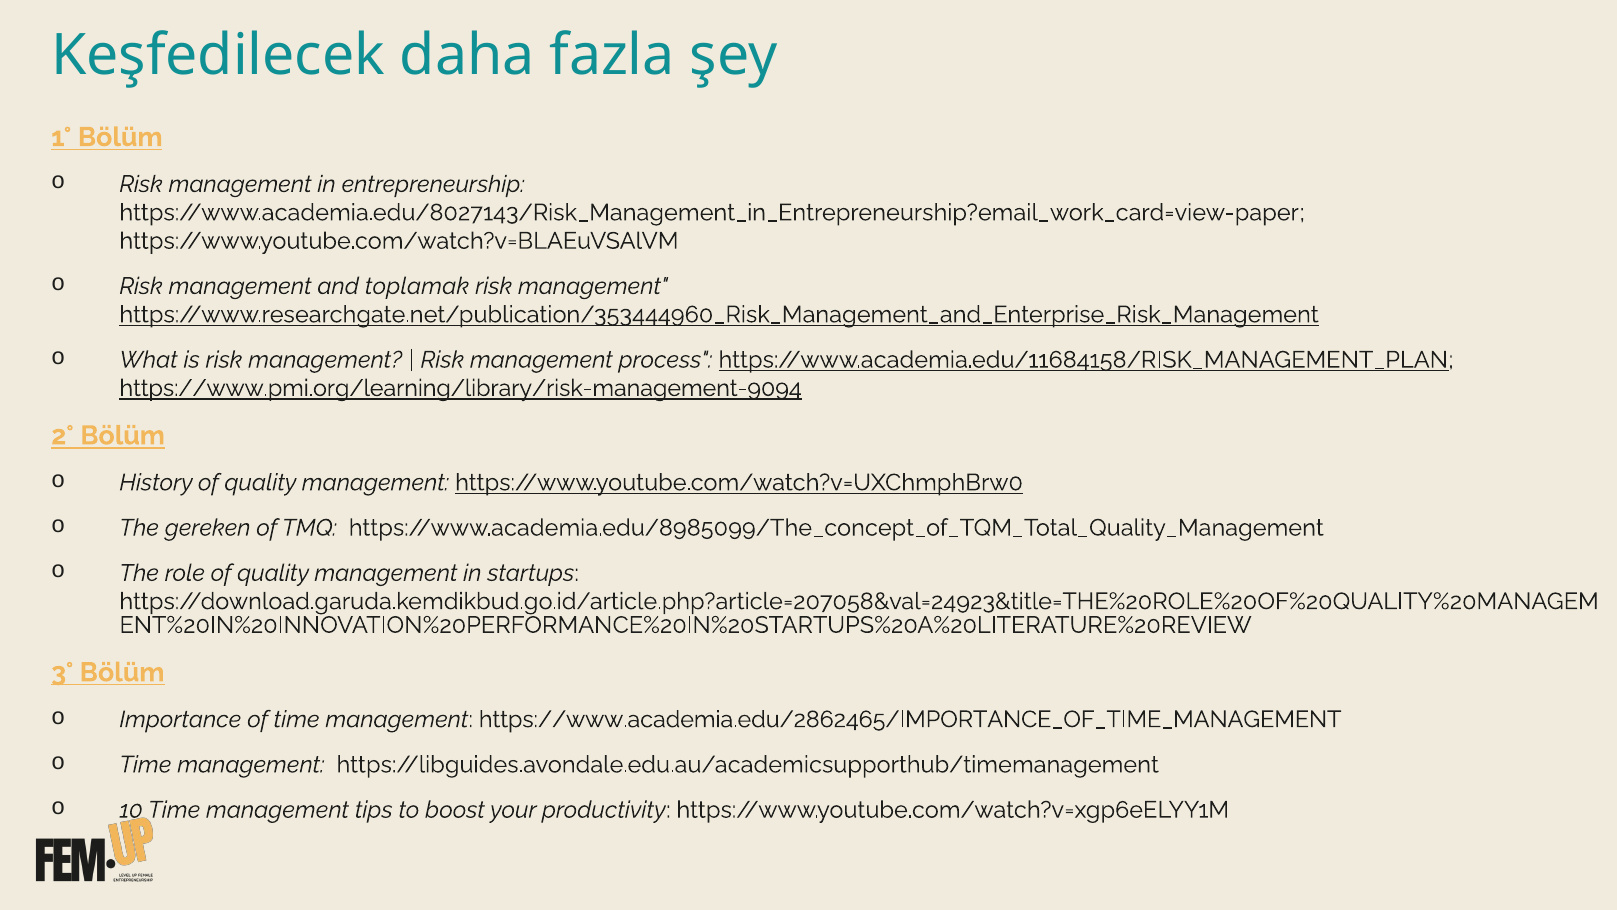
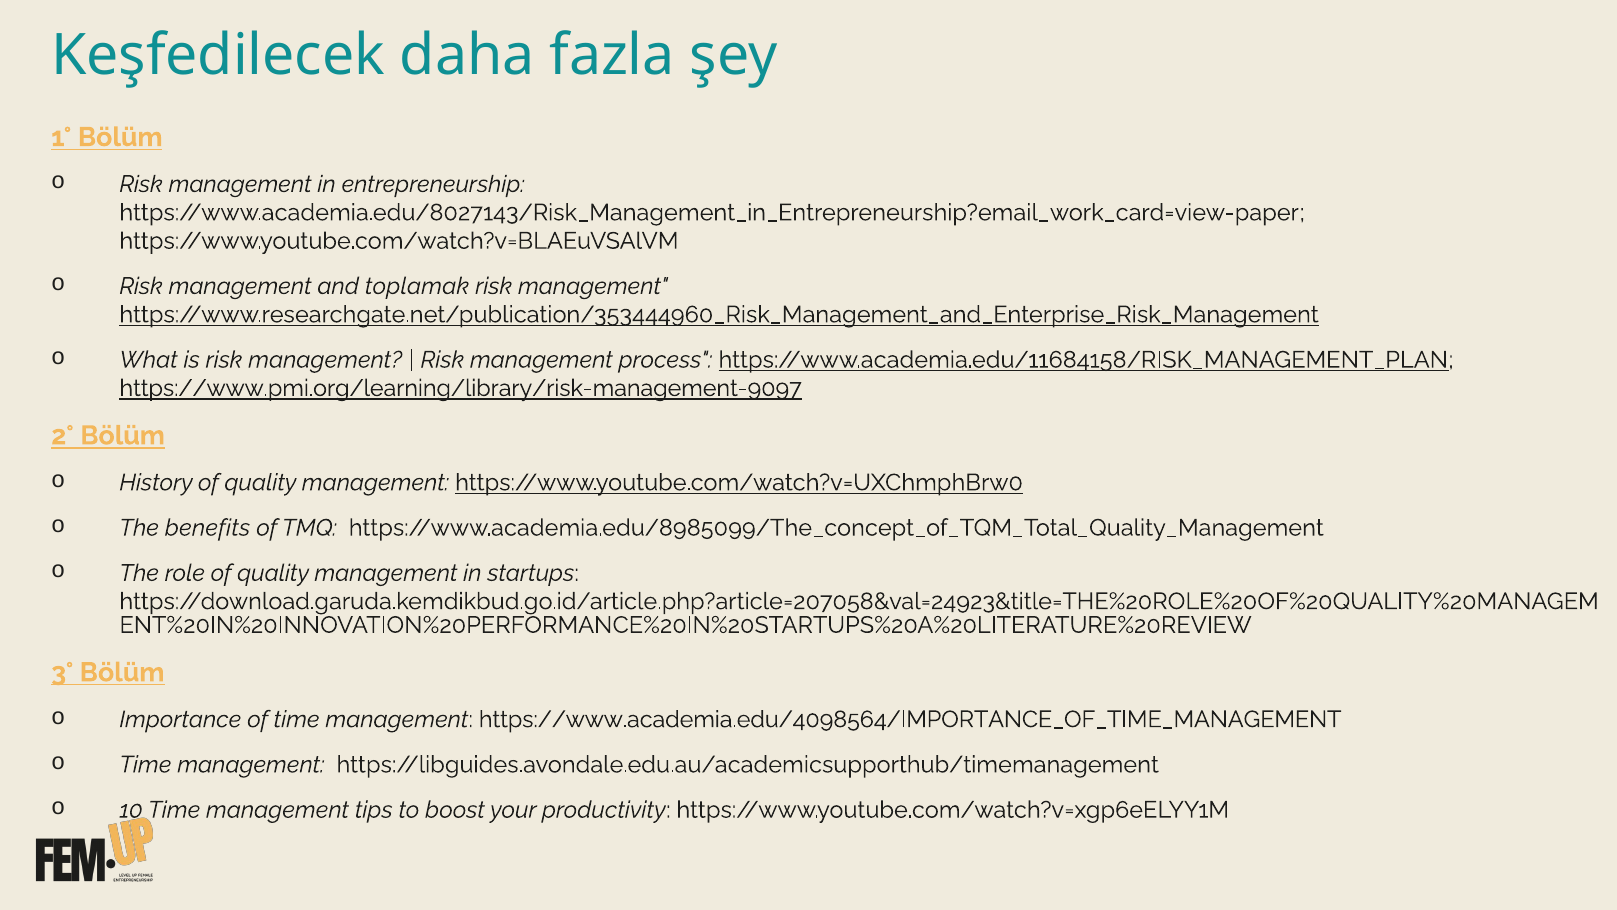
https://www.pmi.org/learning/library/risk-management-9094: https://www.pmi.org/learning/library/risk-management-9094 -> https://www.pmi.org/learning/library/risk-management-9097
gereken: gereken -> benefits
https://www.academia.edu/2862465/IMPORTANCE_OF_TIME_MANAGEMENT: https://www.academia.edu/2862465/IMPORTANCE_OF_TIME_MANAGEMENT -> https://www.academia.edu/4098564/IMPORTANCE_OF_TIME_MANAGEMENT
